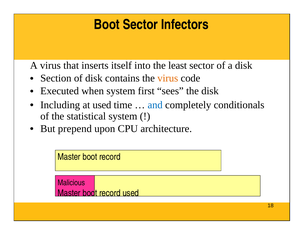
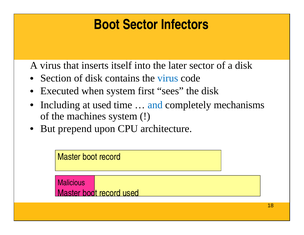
least: least -> later
virus at (168, 78) colour: orange -> blue
conditionals: conditionals -> mechanisms
statistical: statistical -> machines
